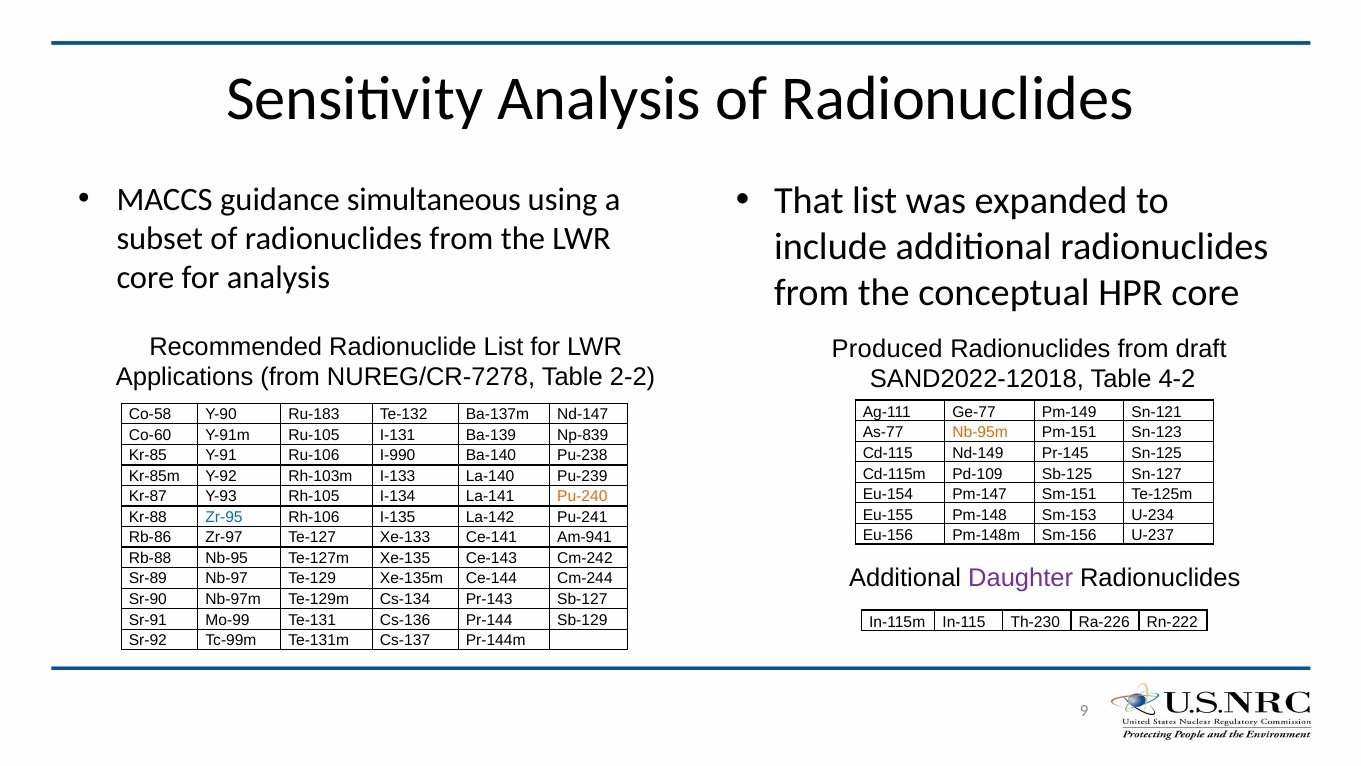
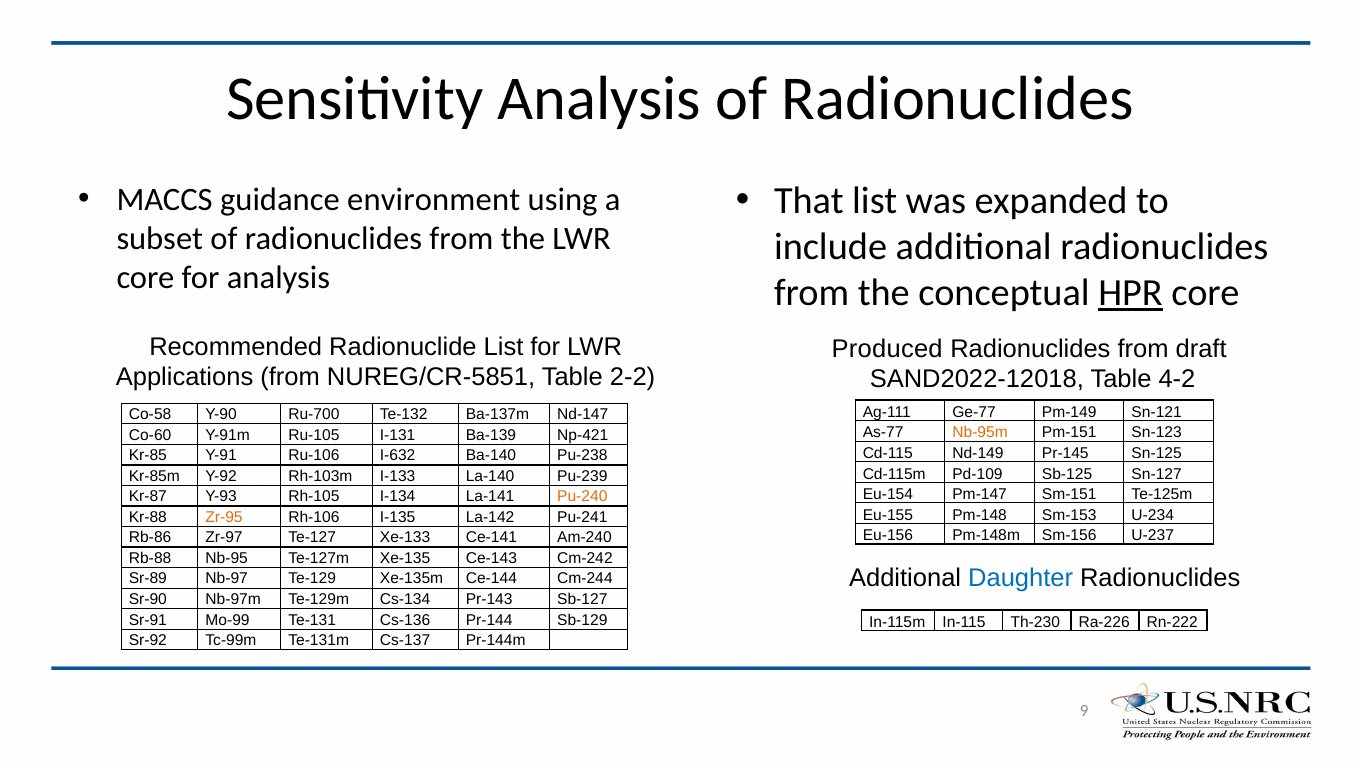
simultaneous: simultaneous -> environment
HPR underline: none -> present
NUREG/CR‑7278: NUREG/CR‑7278 -> NUREG/CR‑5851
Ru-183: Ru-183 -> Ru-700
Np-839: Np-839 -> Np-421
I-990: I-990 -> I-632
Zr-95 colour: blue -> orange
Am-941: Am-941 -> Am-240
Daughter colour: purple -> blue
